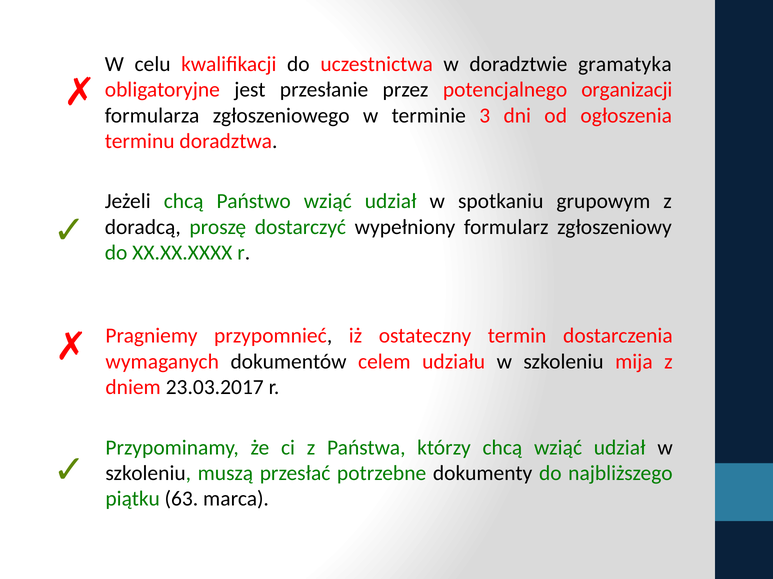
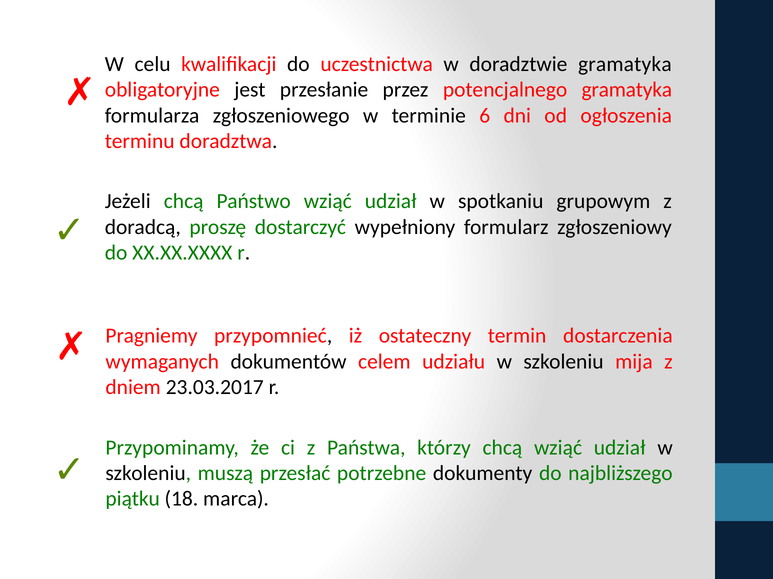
potencjalnego organizacji: organizacji -> gramatyka
3: 3 -> 6
63: 63 -> 18
